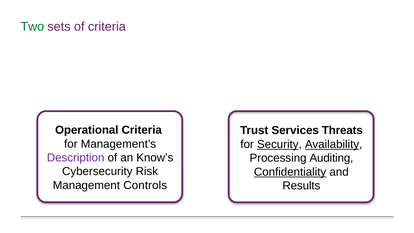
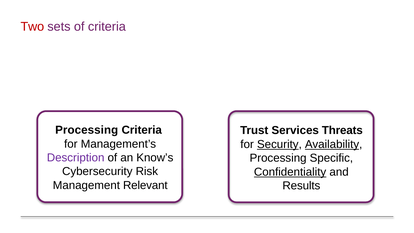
Two colour: green -> red
Operational at (87, 130): Operational -> Processing
Auditing: Auditing -> Specific
Controls: Controls -> Relevant
